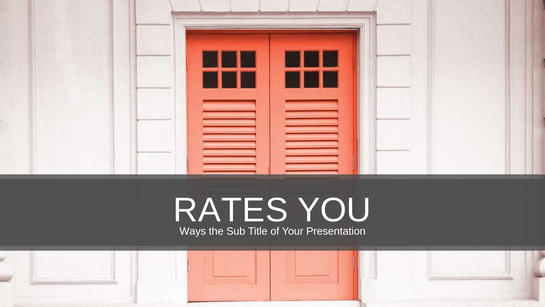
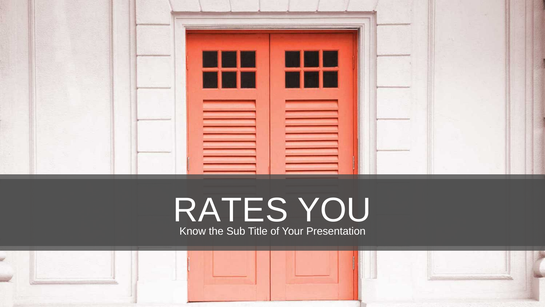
Ways: Ways -> Know
